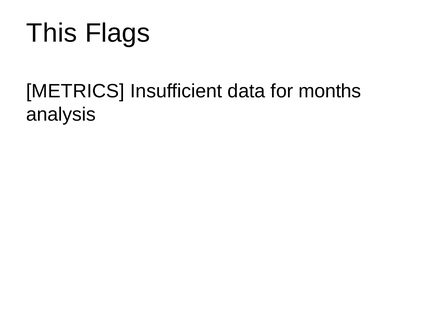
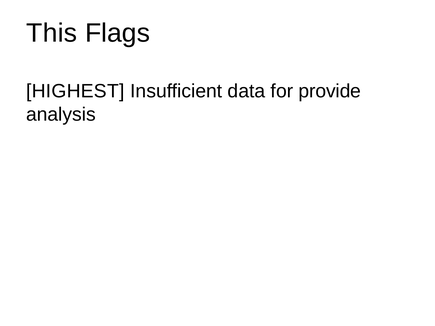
METRICS: METRICS -> HIGHEST
months: months -> provide
